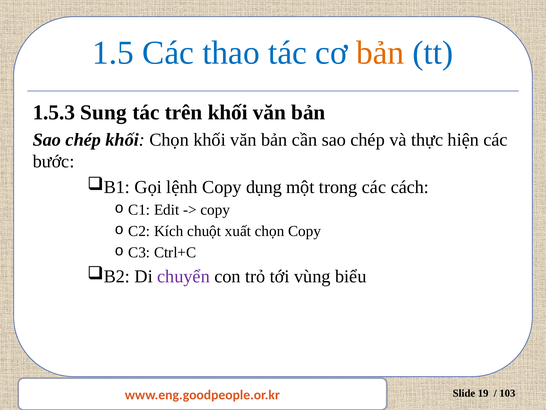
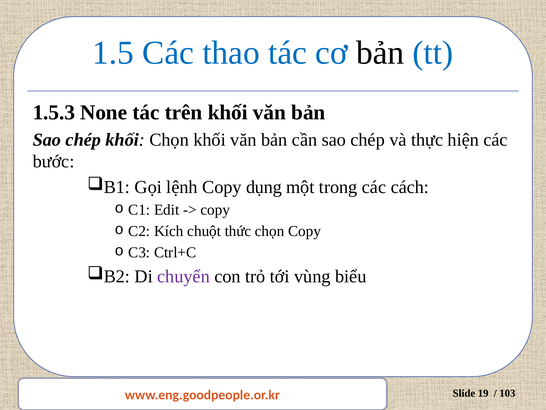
bản at (380, 53) colour: orange -> black
Sung: Sung -> None
xuất: xuất -> thức
